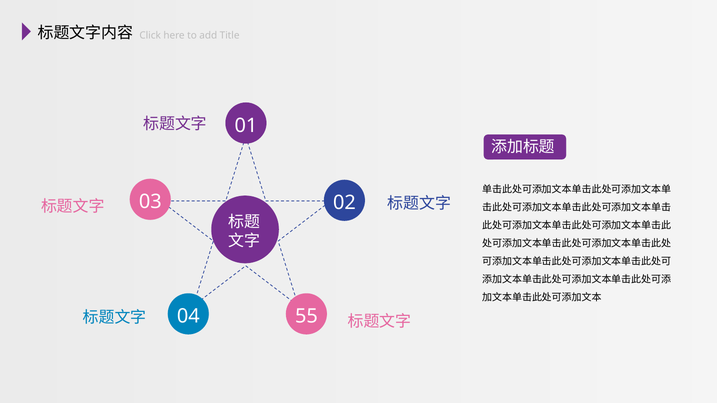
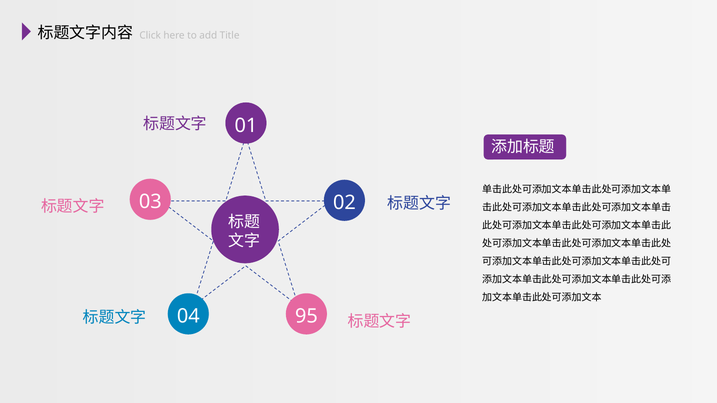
55: 55 -> 95
